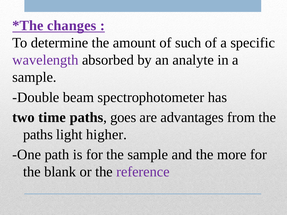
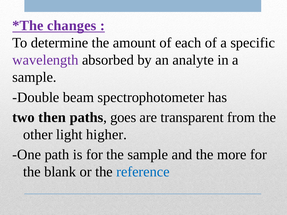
such: such -> each
time: time -> then
advantages: advantages -> transparent
paths at (38, 135): paths -> other
reference colour: purple -> blue
